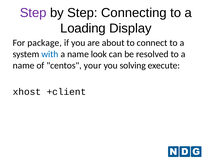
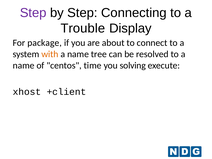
Loading: Loading -> Trouble
with colour: blue -> orange
look: look -> tree
your: your -> time
